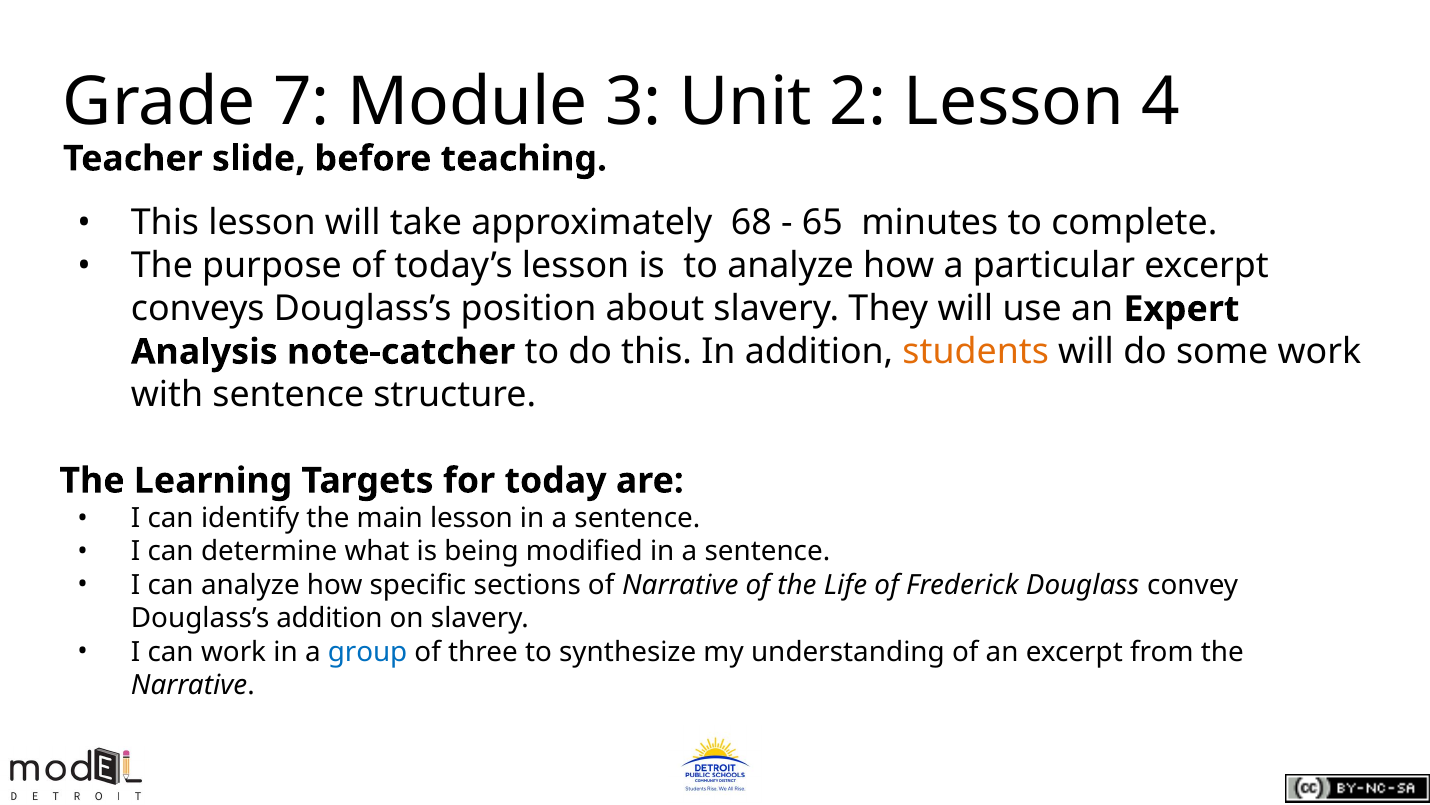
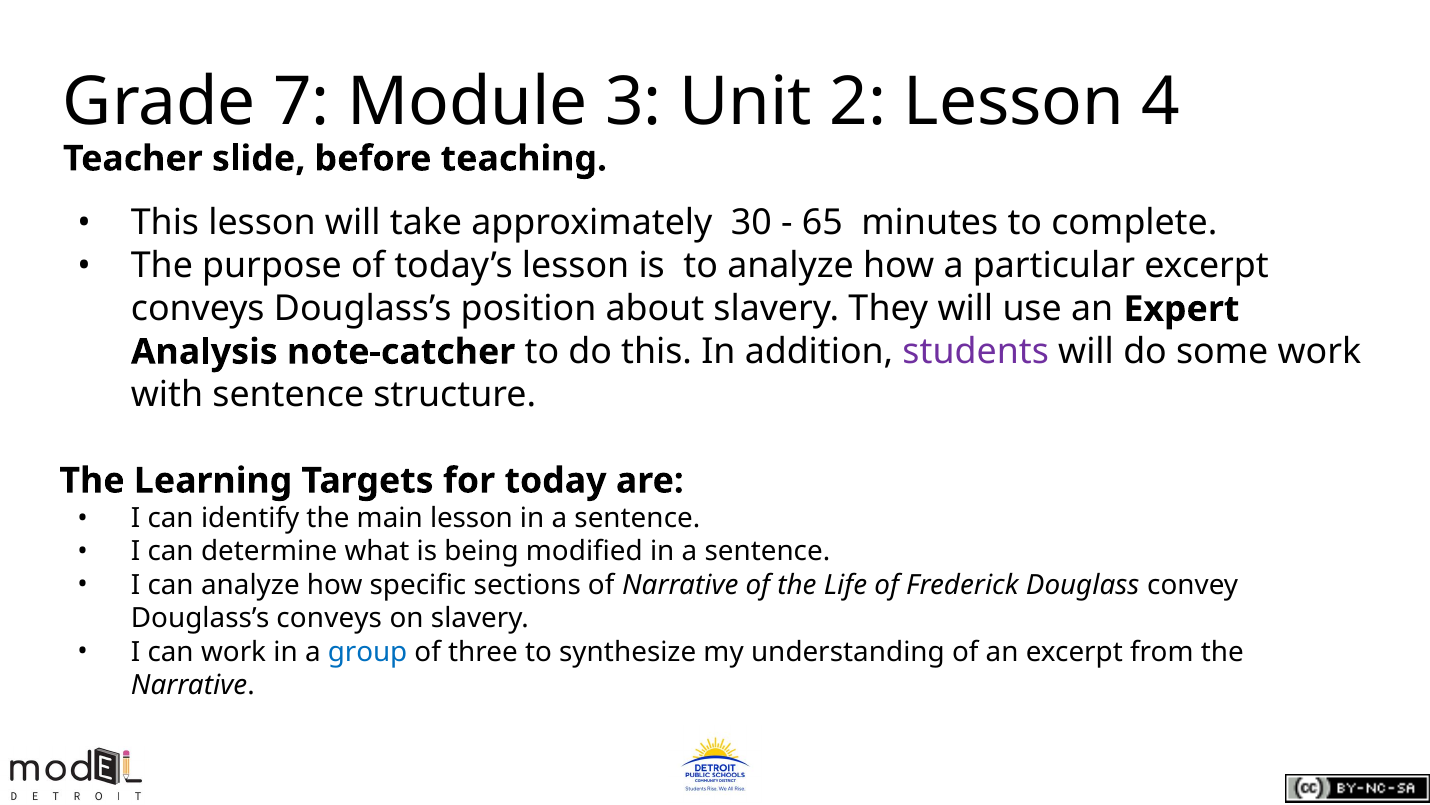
68: 68 -> 30
students colour: orange -> purple
Douglass’s addition: addition -> conveys
